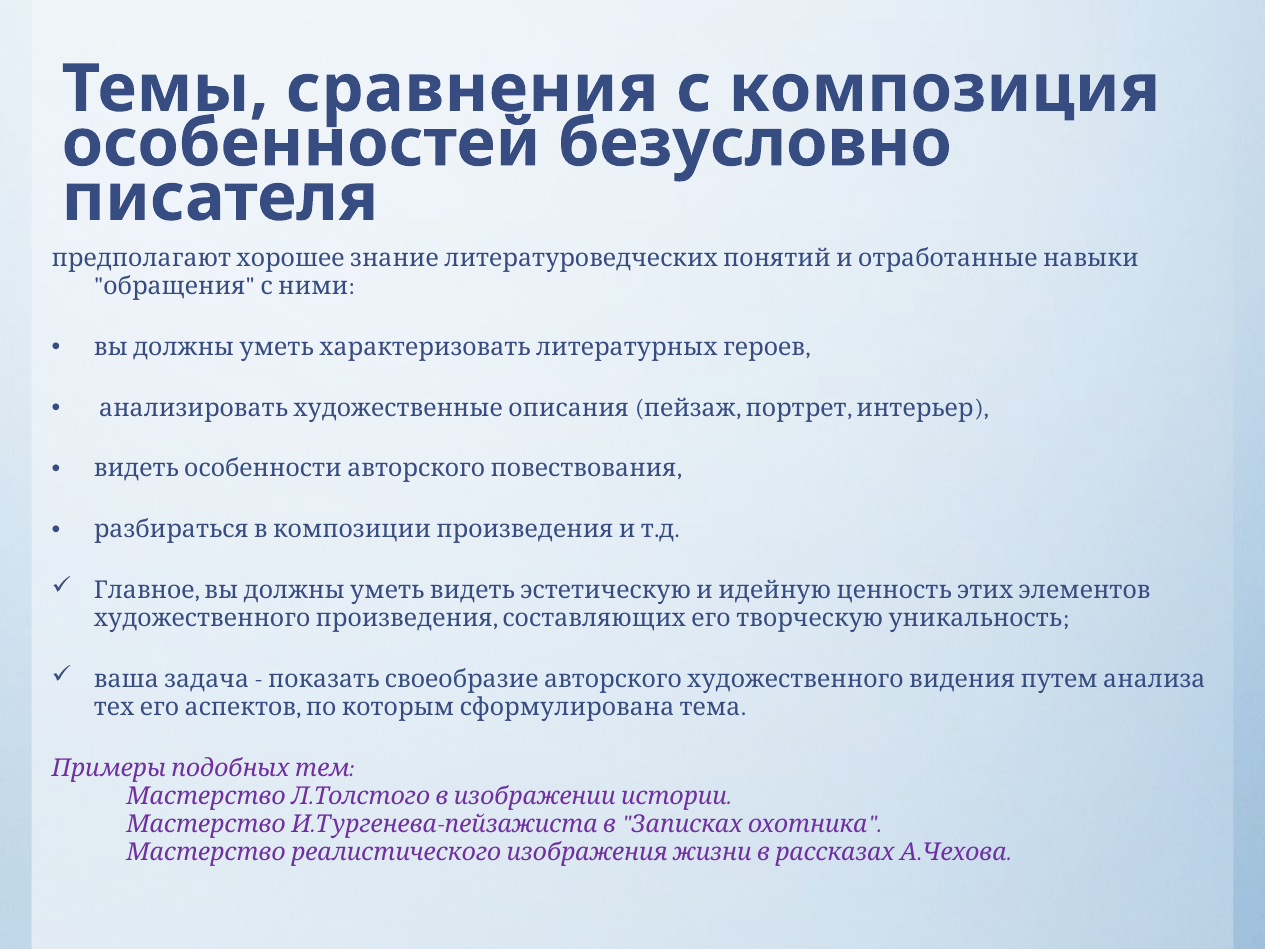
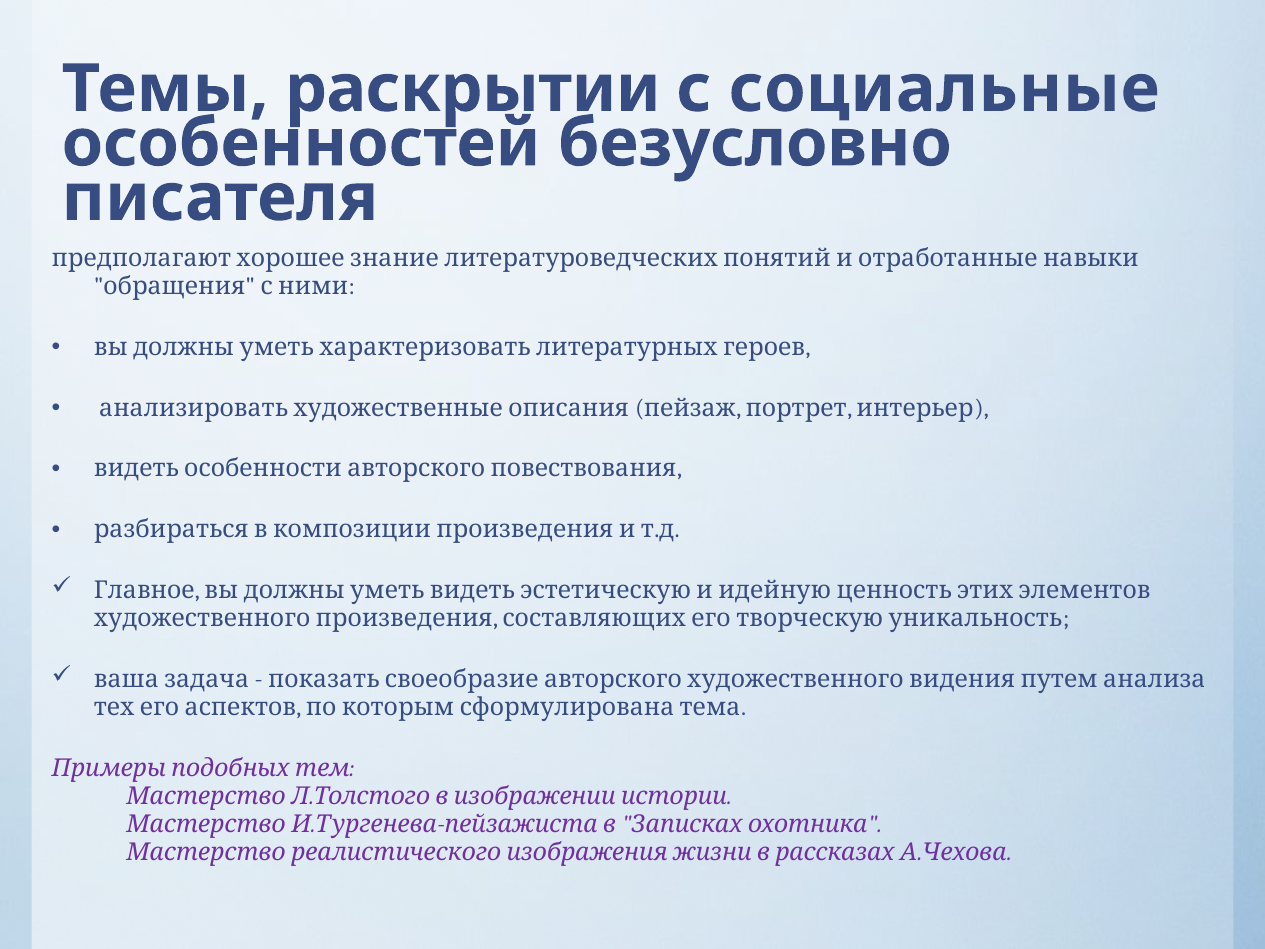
сравнения: сравнения -> раскрытии
композиция: композиция -> социальные
